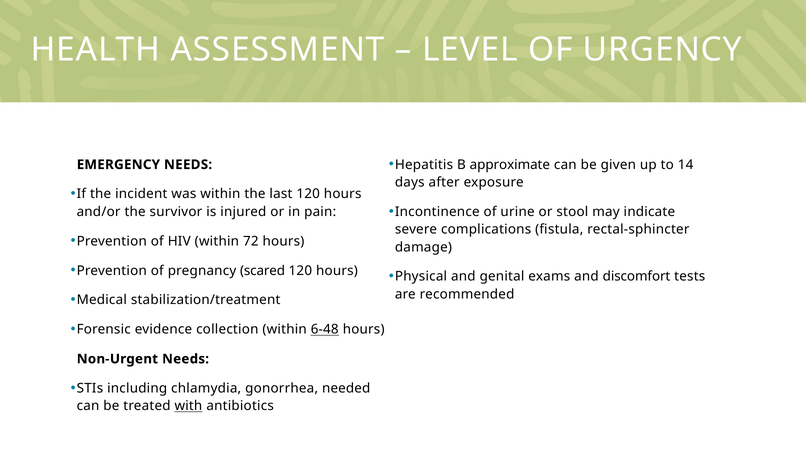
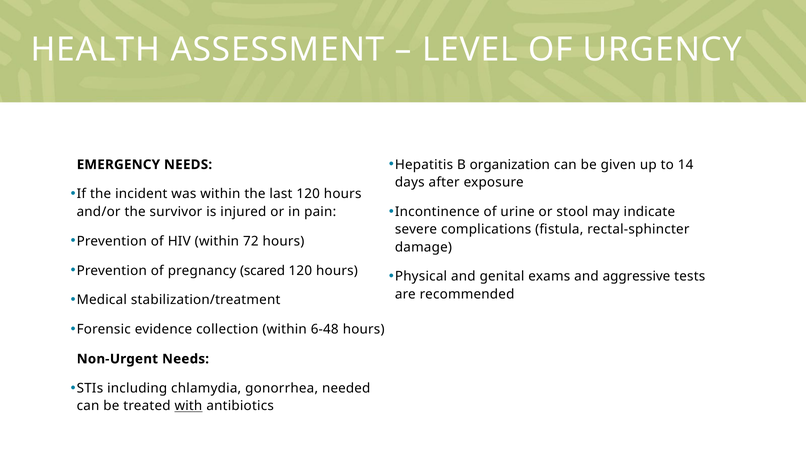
approximate: approximate -> organization
discomfort: discomfort -> aggressive
6-48 underline: present -> none
